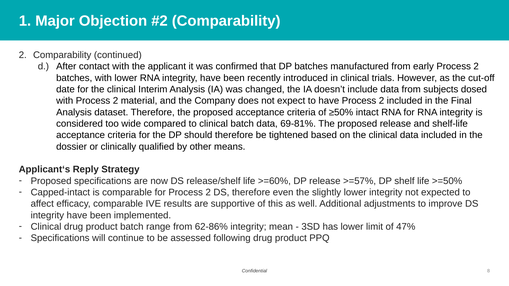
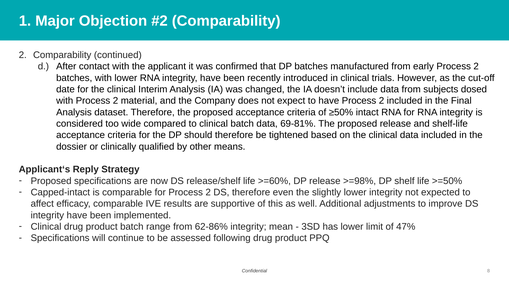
>=57%: >=57% -> >=98%
